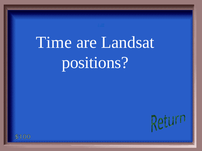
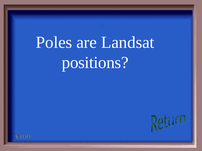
Time: Time -> Poles
